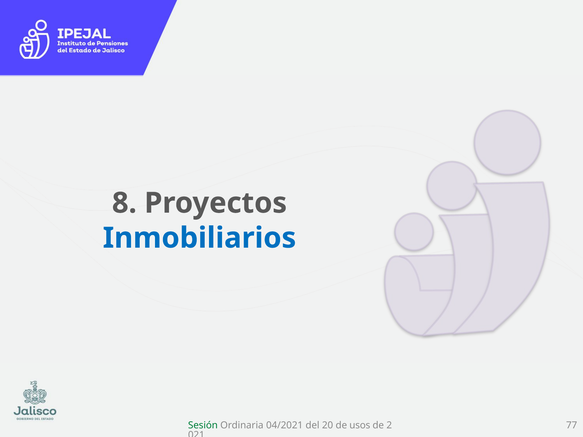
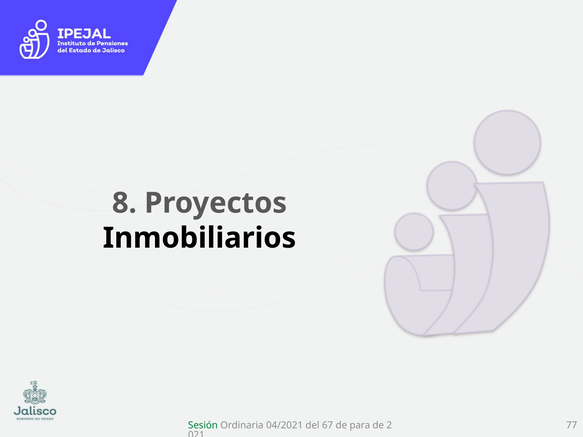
Inmobiliarios colour: blue -> black
20: 20 -> 67
usos: usos -> para
